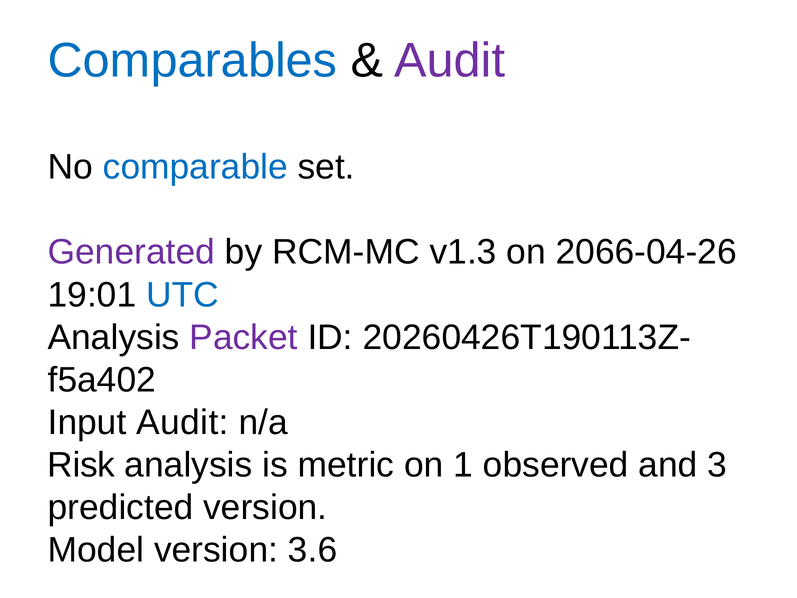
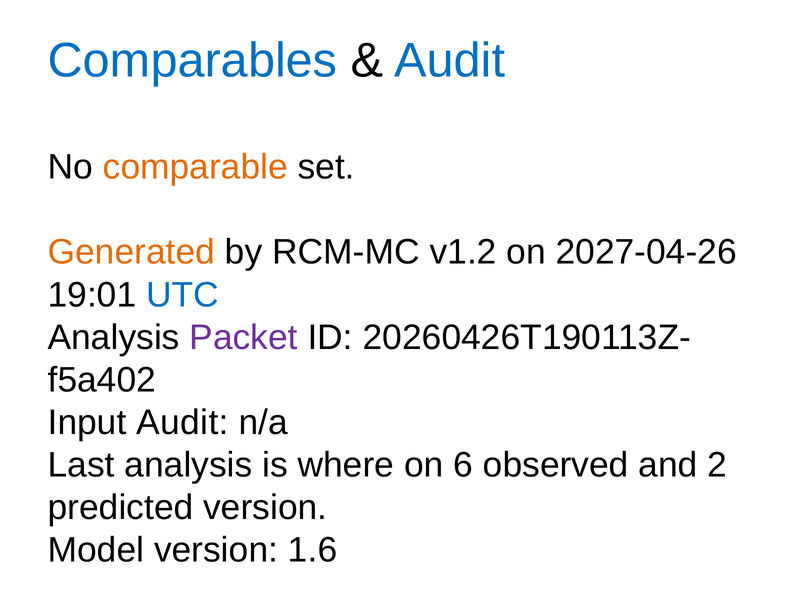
Audit at (450, 60) colour: purple -> blue
comparable colour: blue -> orange
Generated colour: purple -> orange
v1.3: v1.3 -> v1.2
2066-04-26: 2066-04-26 -> 2027-04-26
Risk: Risk -> Last
metric: metric -> where
1: 1 -> 6
3: 3 -> 2
3.6: 3.6 -> 1.6
